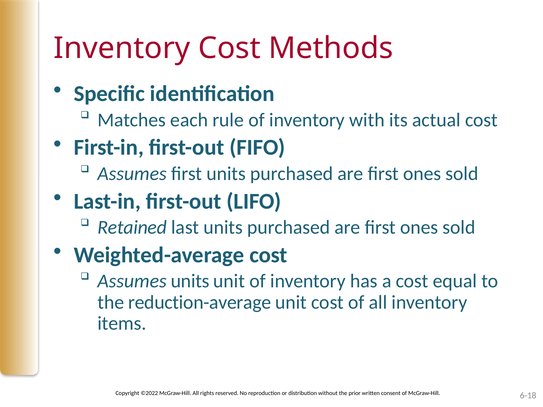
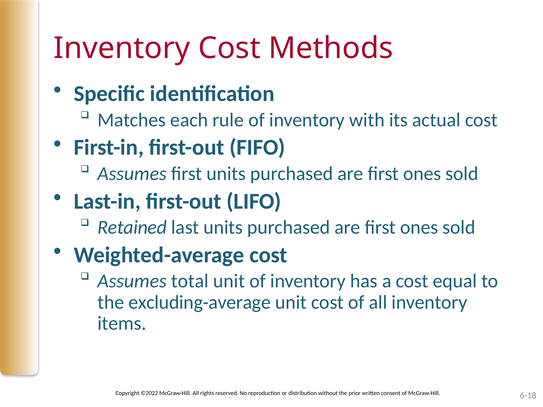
Assumes units: units -> total
reduction-average: reduction-average -> excluding-average
